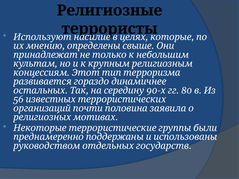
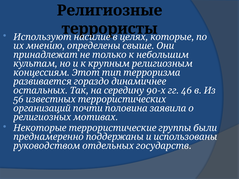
80: 80 -> 46
